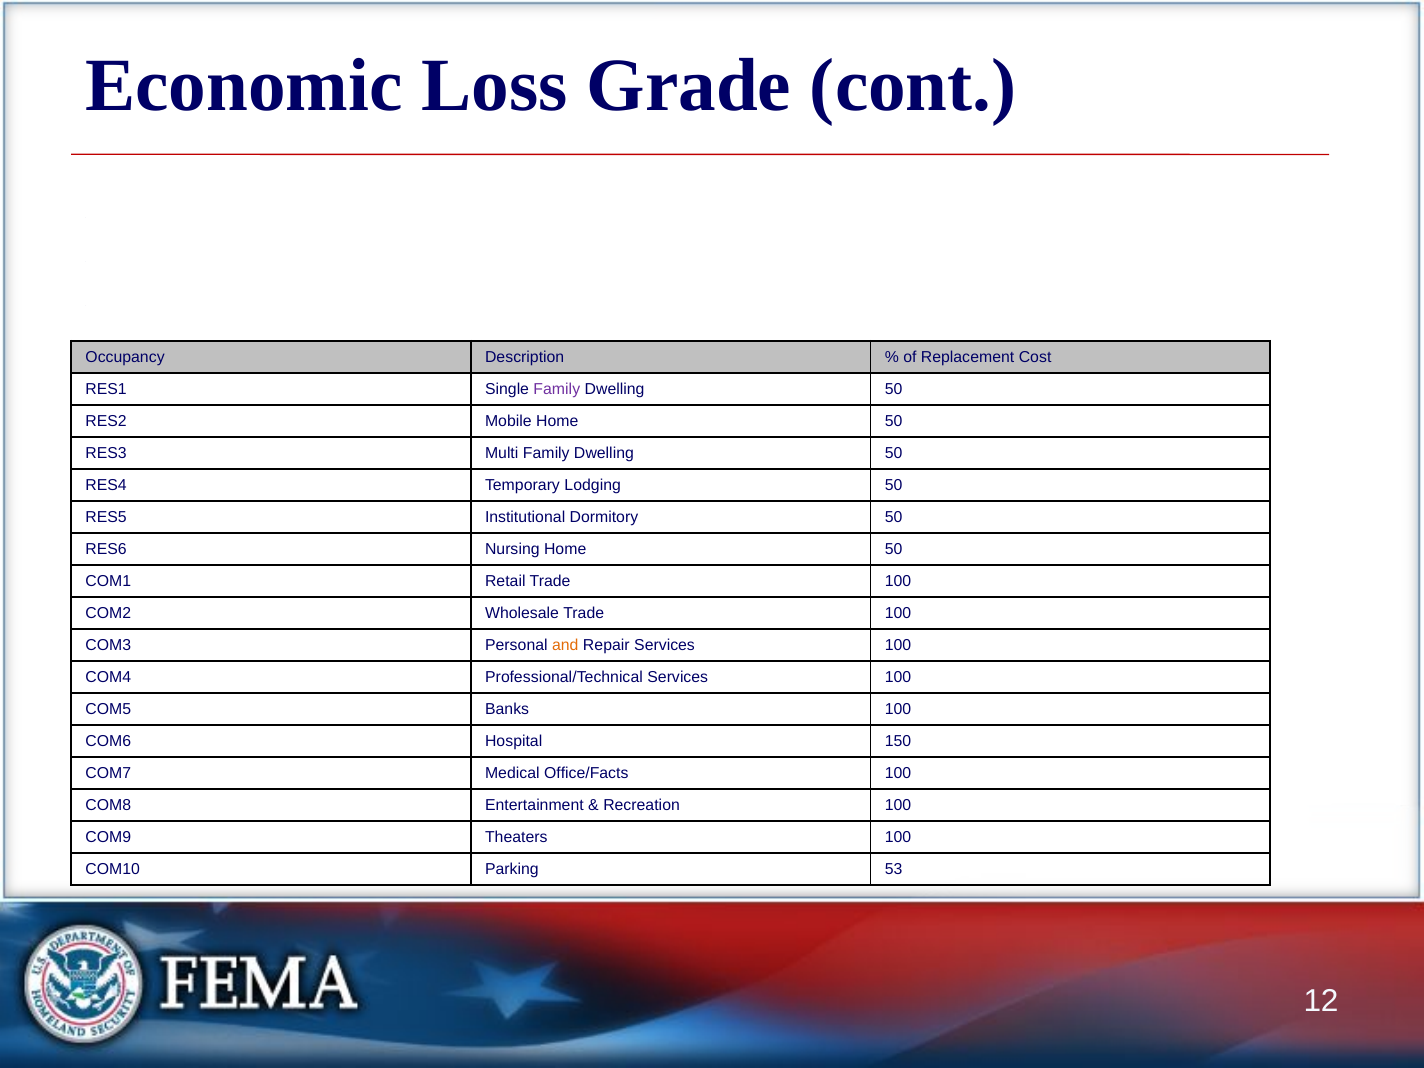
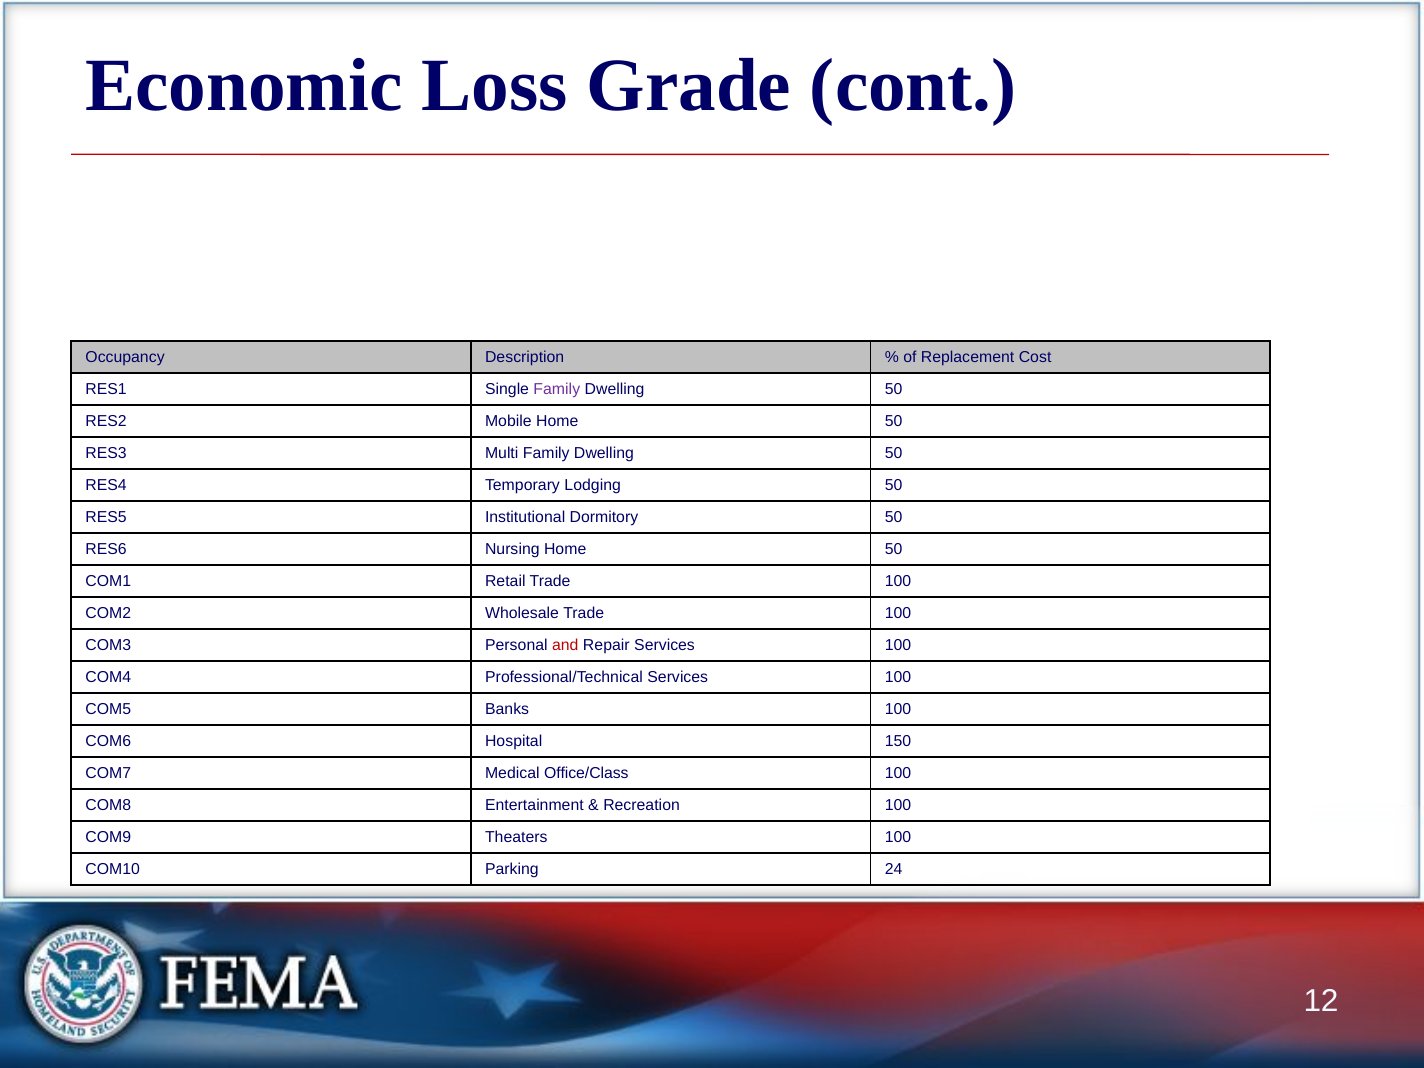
and colour: orange -> red
Office/Facts: Office/Facts -> Office/Class
53: 53 -> 24
